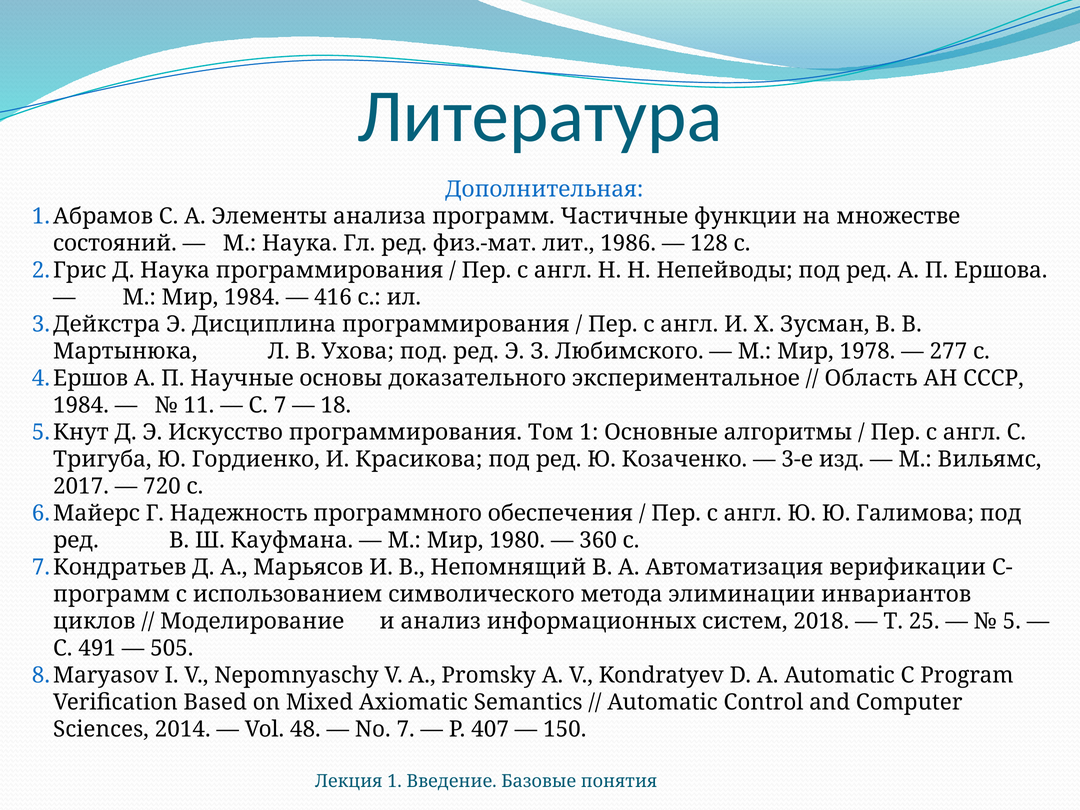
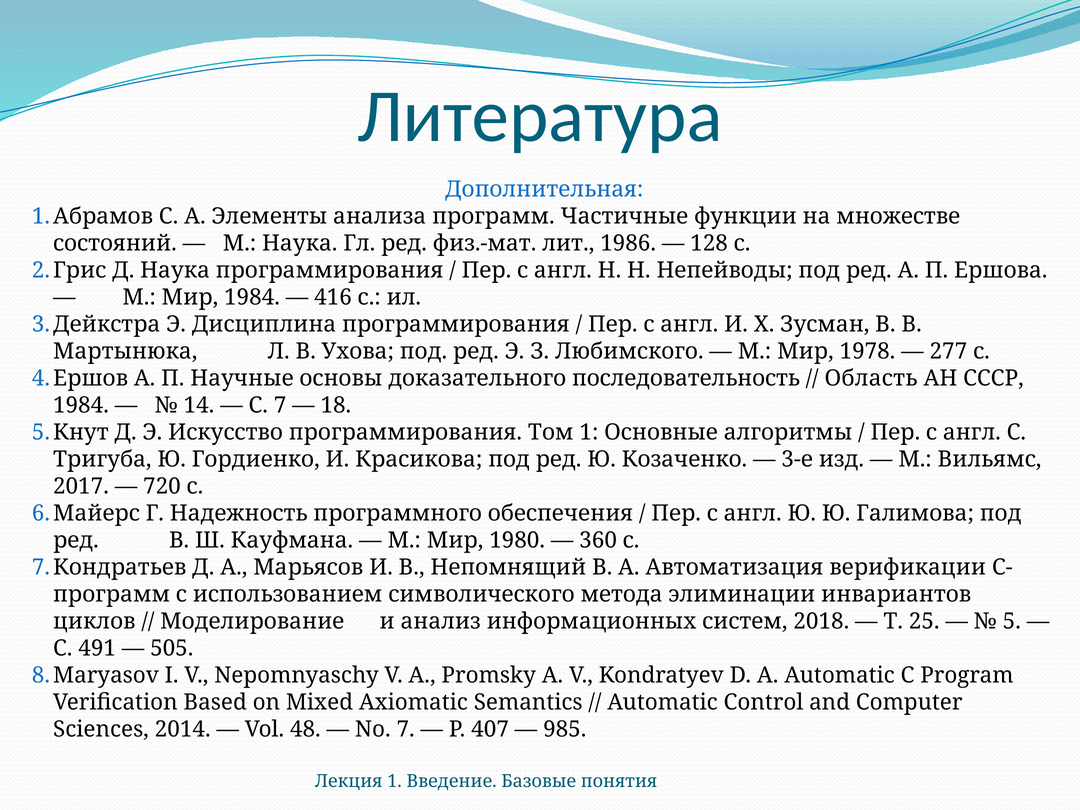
экспериментальное: экспериментальное -> последовательность
11: 11 -> 14
150: 150 -> 985
